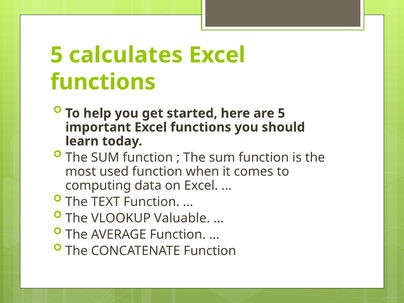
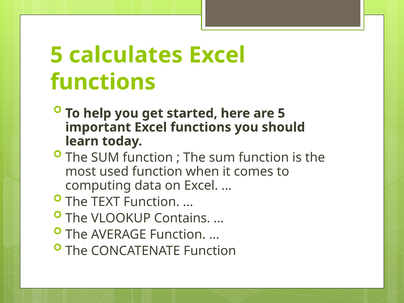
Valuable: Valuable -> Contains
